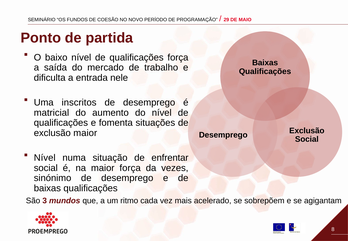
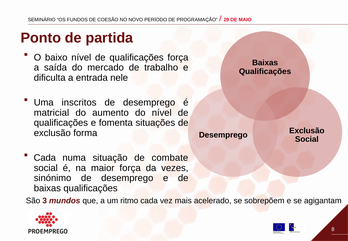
exclusão maior: maior -> forma
Nível at (45, 158): Nível -> Cada
enfrentar: enfrentar -> combate
